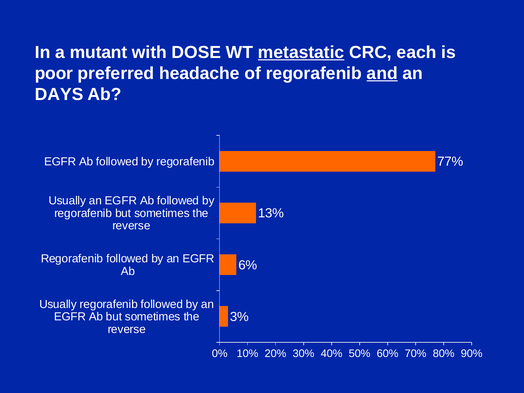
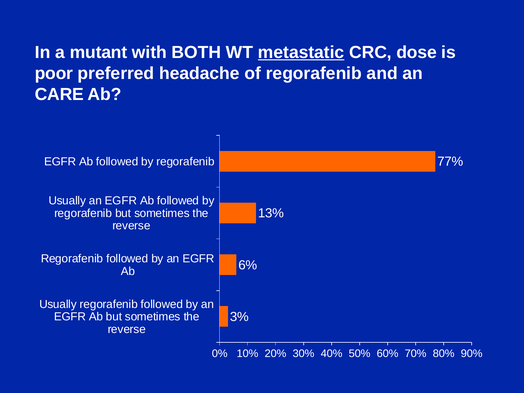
DOSE: DOSE -> BOTH
each: each -> dose
and underline: present -> none
DAYS: DAYS -> CARE
